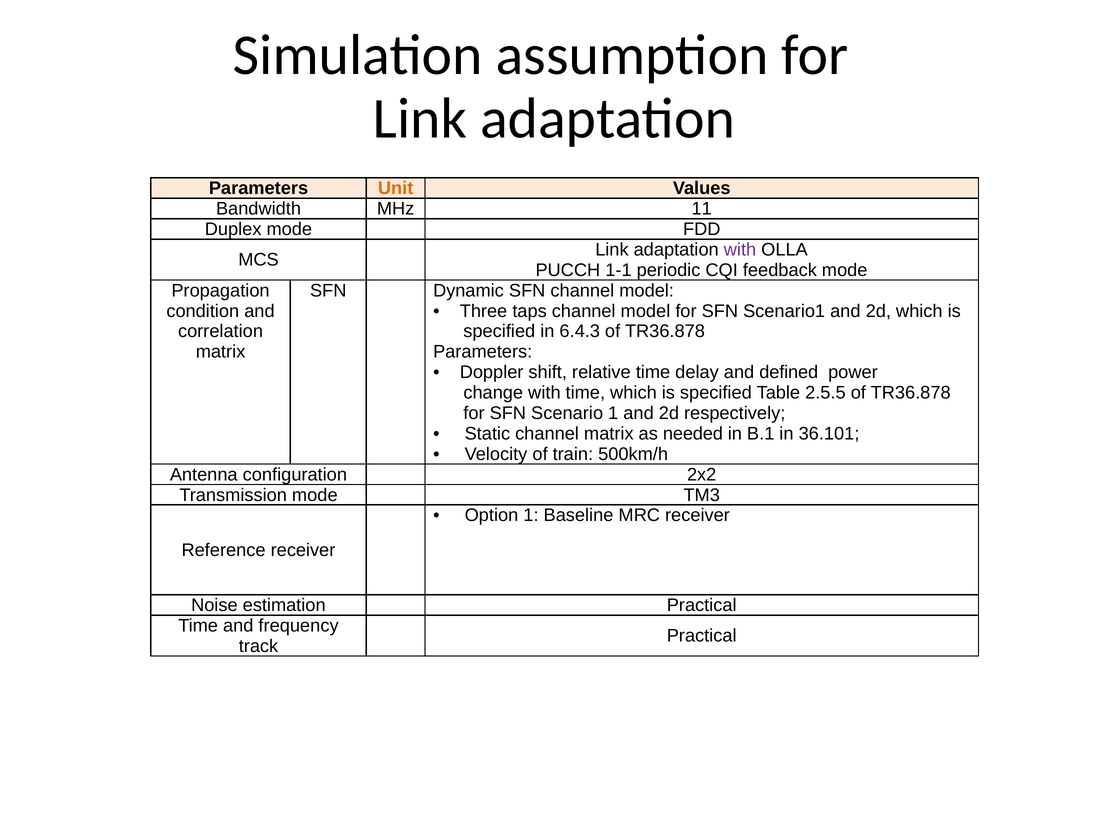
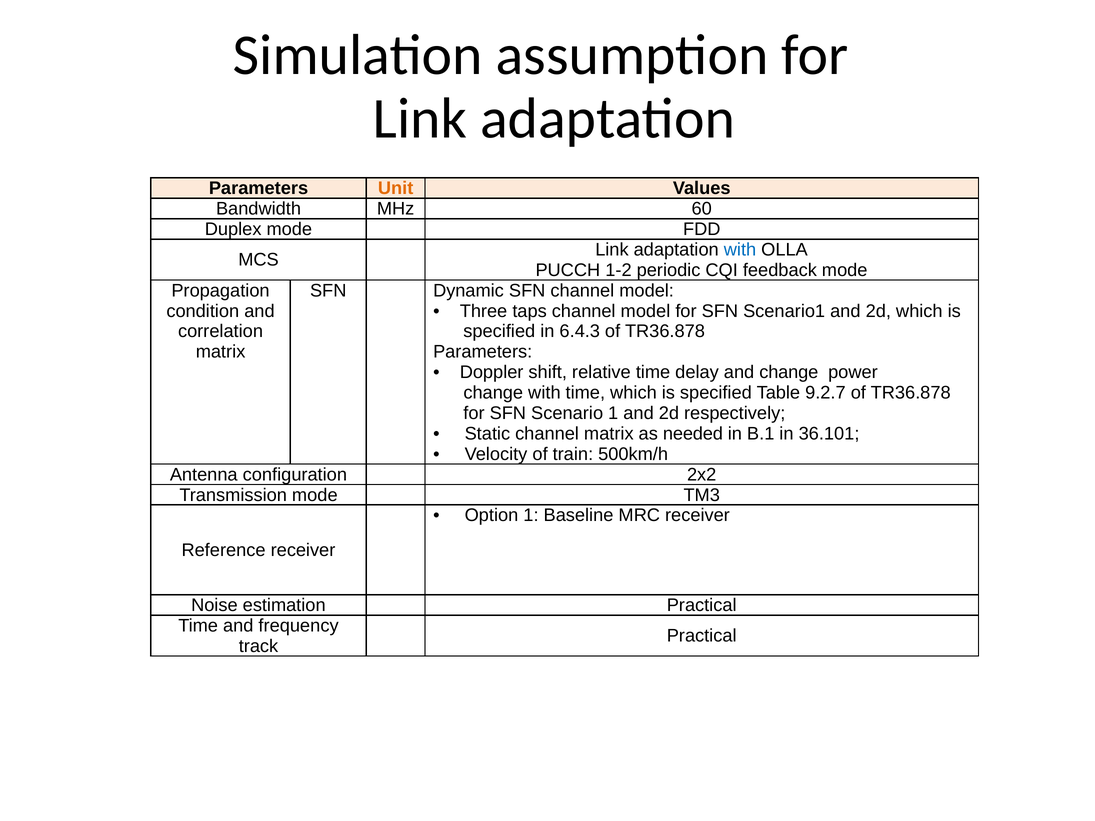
11: 11 -> 60
with at (740, 250) colour: purple -> blue
1-1: 1-1 -> 1-2
and defined: defined -> change
2.5.5: 2.5.5 -> 9.2.7
